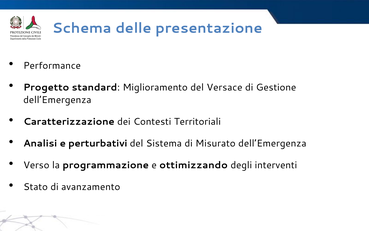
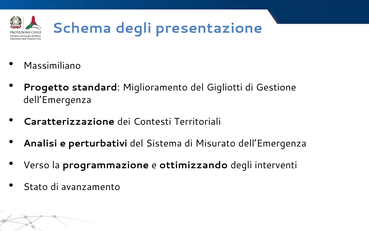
Schema delle: delle -> degli
Performance: Performance -> Massimiliano
Versace: Versace -> Gigliotti
